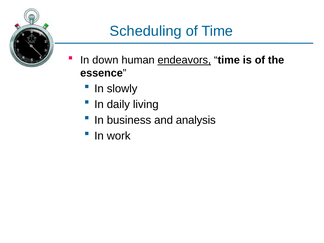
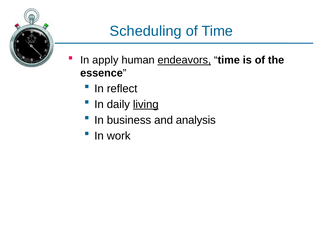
down: down -> apply
slowly: slowly -> reflect
living underline: none -> present
